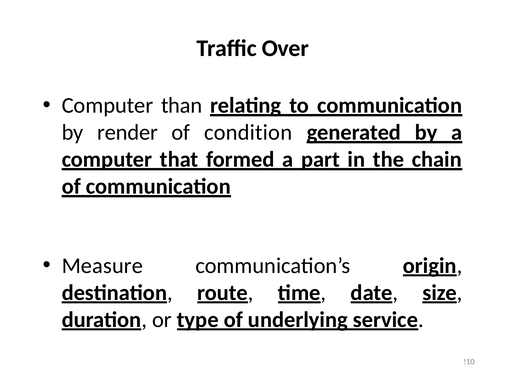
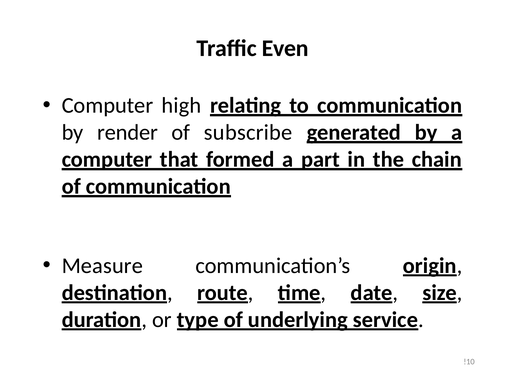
Over: Over -> Even
than: than -> high
condition: condition -> subscribe
